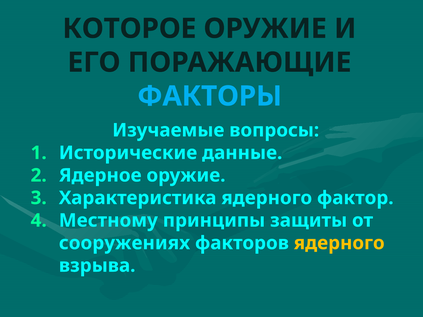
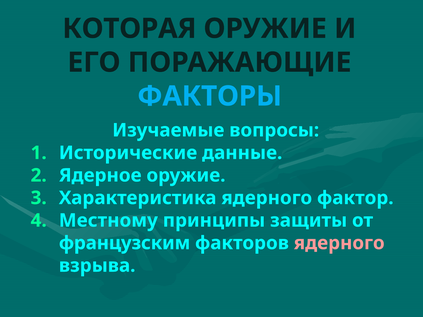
КОТОРОЕ: КОТОРОЕ -> КОТОРАЯ
сооружениях: сооружениях -> французским
ядерного at (339, 243) colour: yellow -> pink
